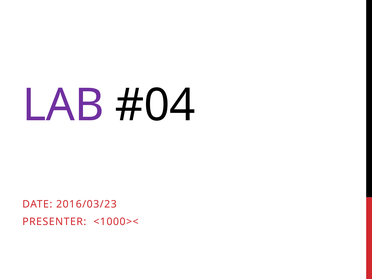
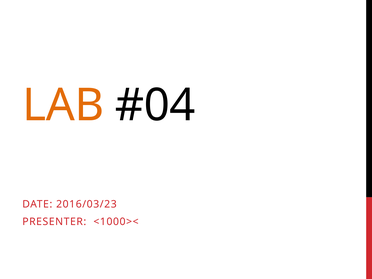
LAB colour: purple -> orange
